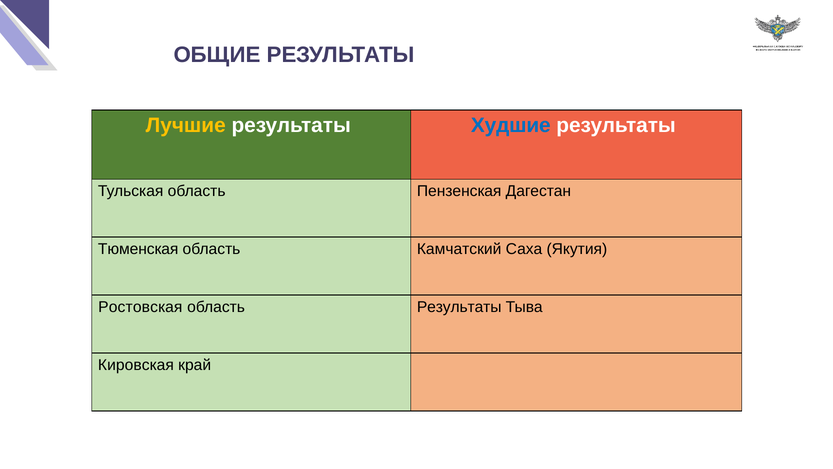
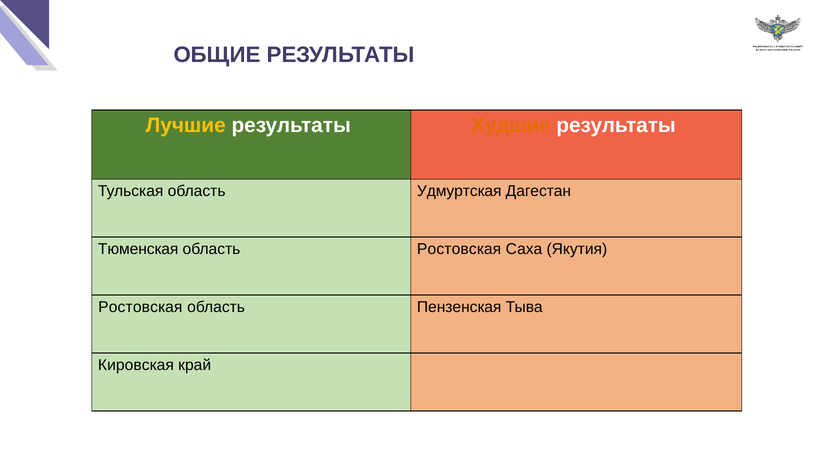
Худшие colour: blue -> orange
Пензенская: Пензенская -> Удмуртская
область Камчатский: Камчатский -> Ростовская
область Результаты: Результаты -> Пензенская
